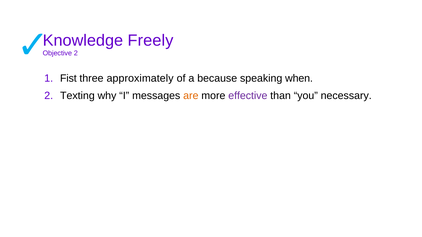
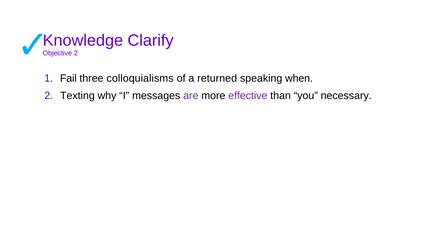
Freely: Freely -> Clarify
Fist: Fist -> Fail
approximately: approximately -> colloquialisms
because: because -> returned
are colour: orange -> purple
